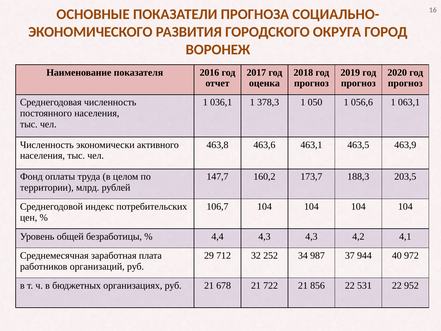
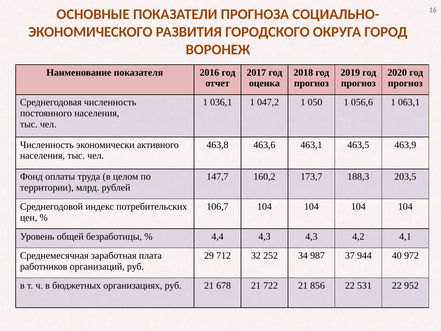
378,3: 378,3 -> 047,2
